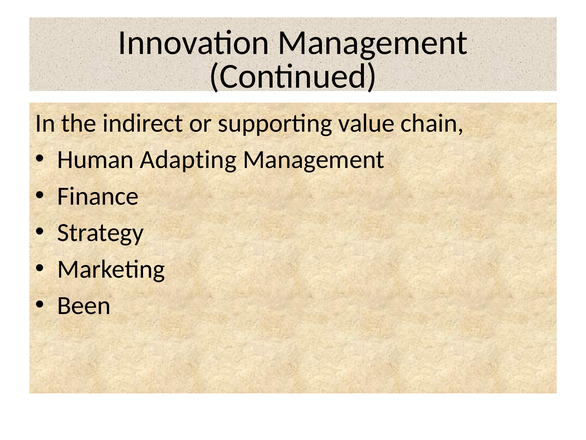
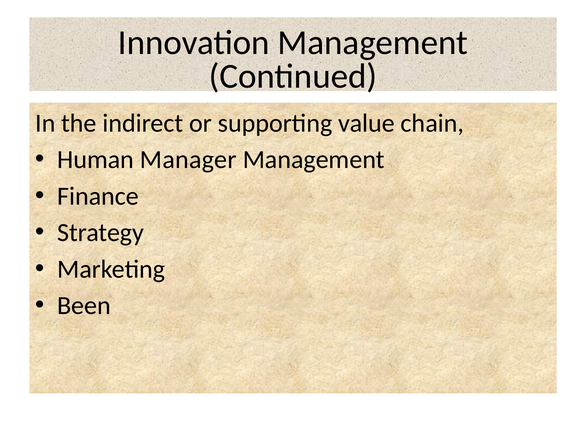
Adapting: Adapting -> Manager
